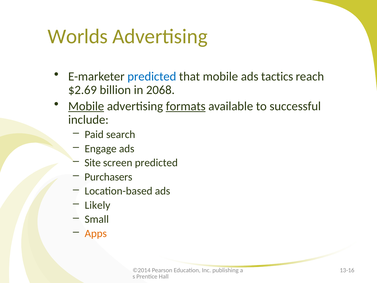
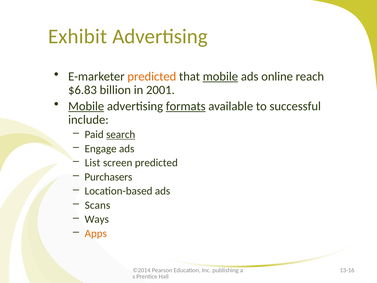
Worlds: Worlds -> Exhibit
predicted at (152, 76) colour: blue -> orange
mobile at (220, 76) underline: none -> present
tactics: tactics -> online
$2.69: $2.69 -> $6.83
2068: 2068 -> 2001
search underline: none -> present
Site: Site -> List
Likely: Likely -> Scans
Small: Small -> Ways
